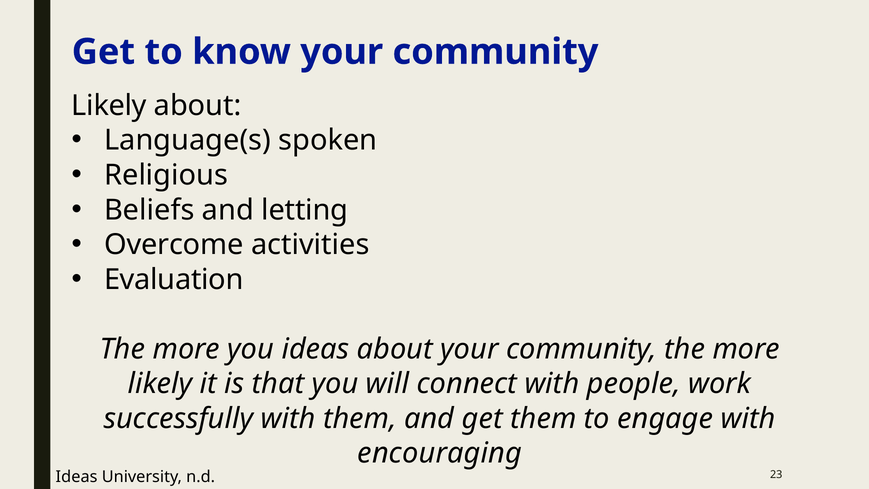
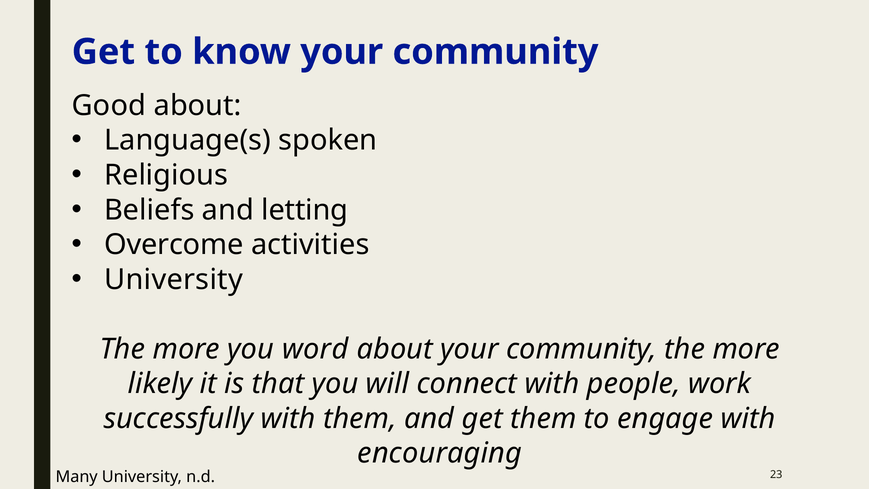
Likely at (109, 106): Likely -> Good
Evaluation at (174, 279): Evaluation -> University
you ideas: ideas -> word
Ideas at (77, 477): Ideas -> Many
